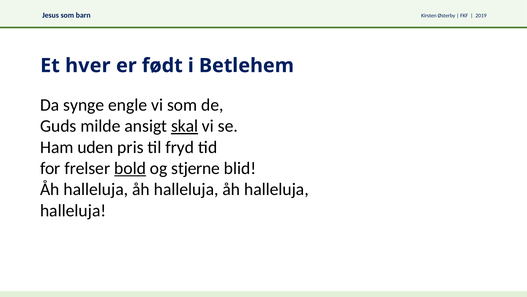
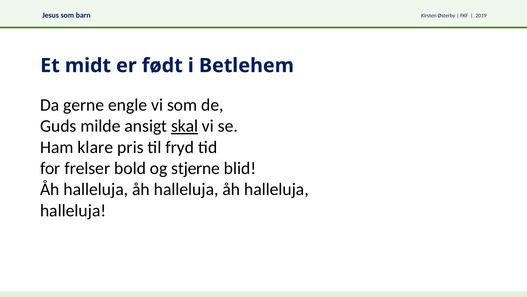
hver: hver -> midt
synge: synge -> gerne
uden: uden -> klare
bold underline: present -> none
